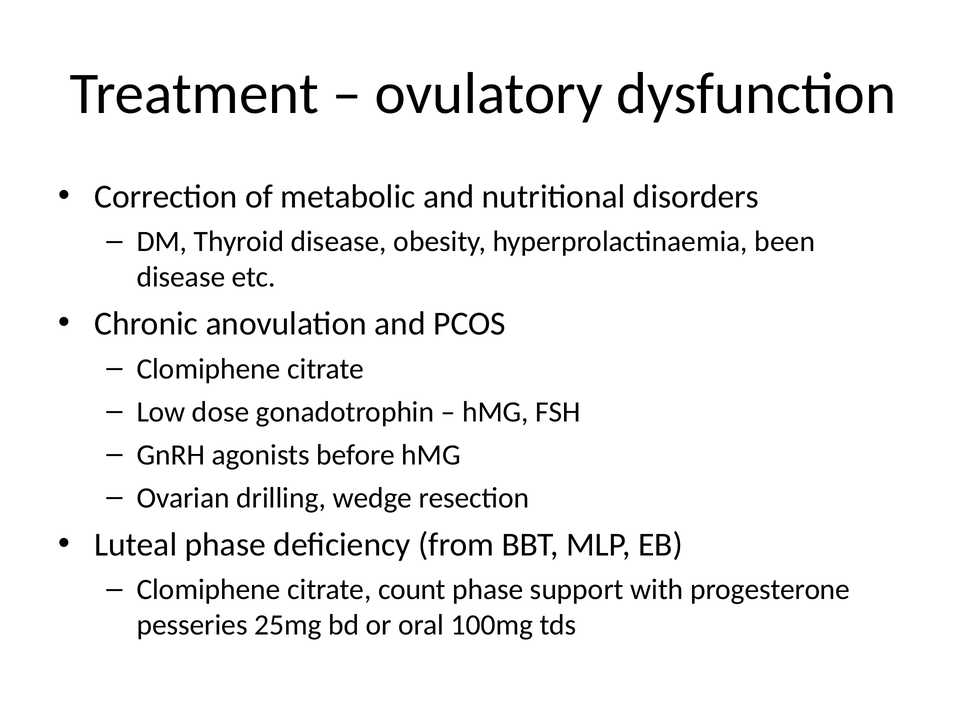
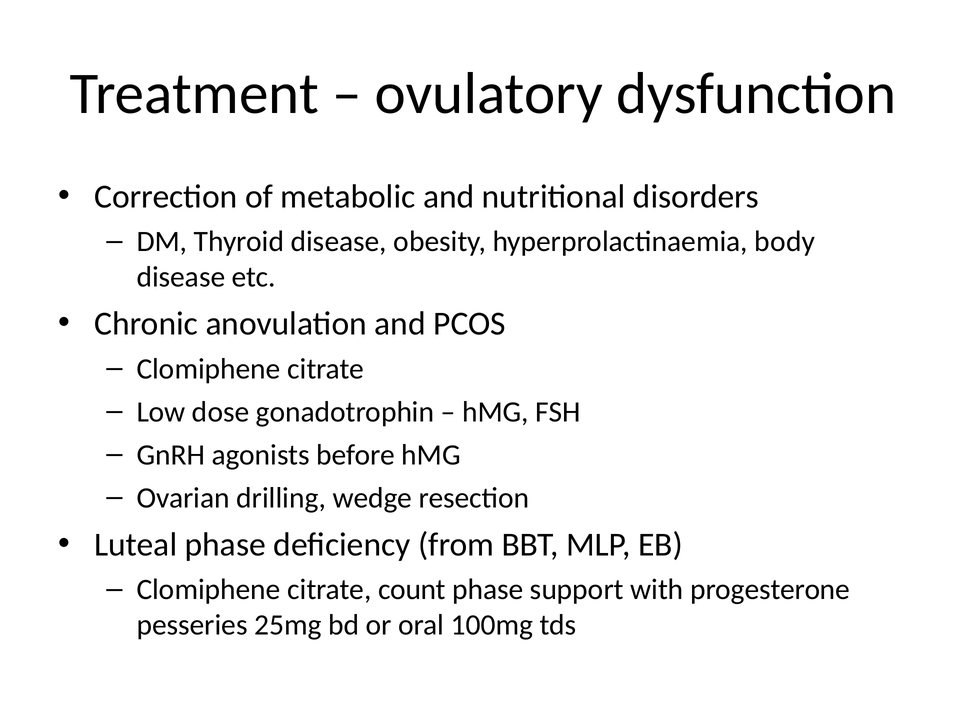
been: been -> body
